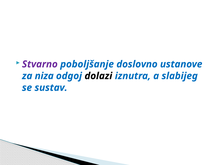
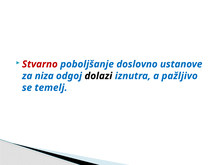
Stvarno colour: purple -> red
slabijeg: slabijeg -> pažljivo
sustav: sustav -> temelj
